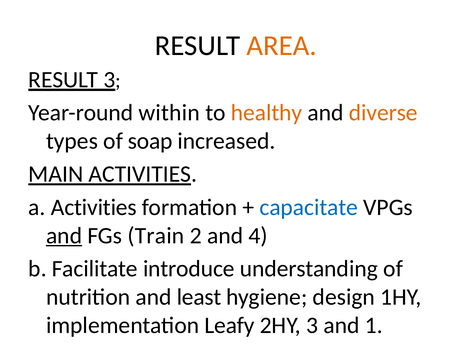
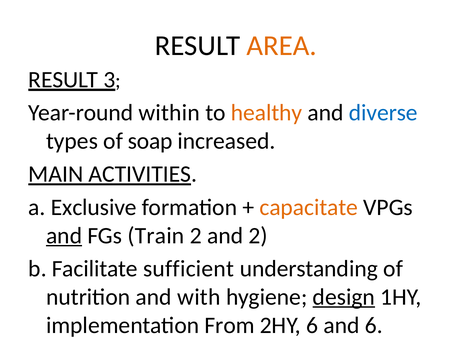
diverse colour: orange -> blue
a Activities: Activities -> Exclusive
capacitate colour: blue -> orange
and 4: 4 -> 2
introduce: introduce -> sufficient
least: least -> with
design underline: none -> present
Leafy: Leafy -> From
2HY 3: 3 -> 6
and 1: 1 -> 6
